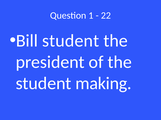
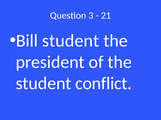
1: 1 -> 3
22: 22 -> 21
making: making -> conflict
